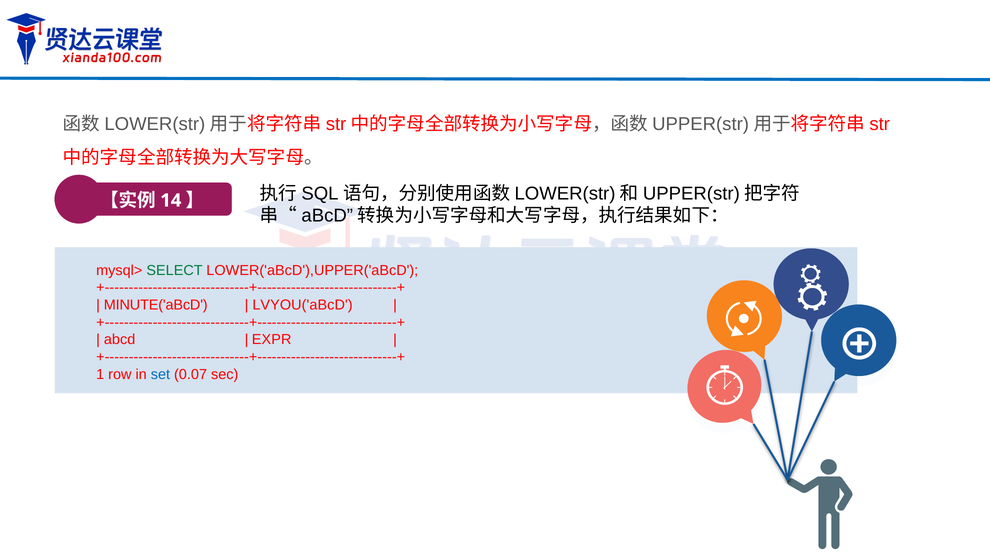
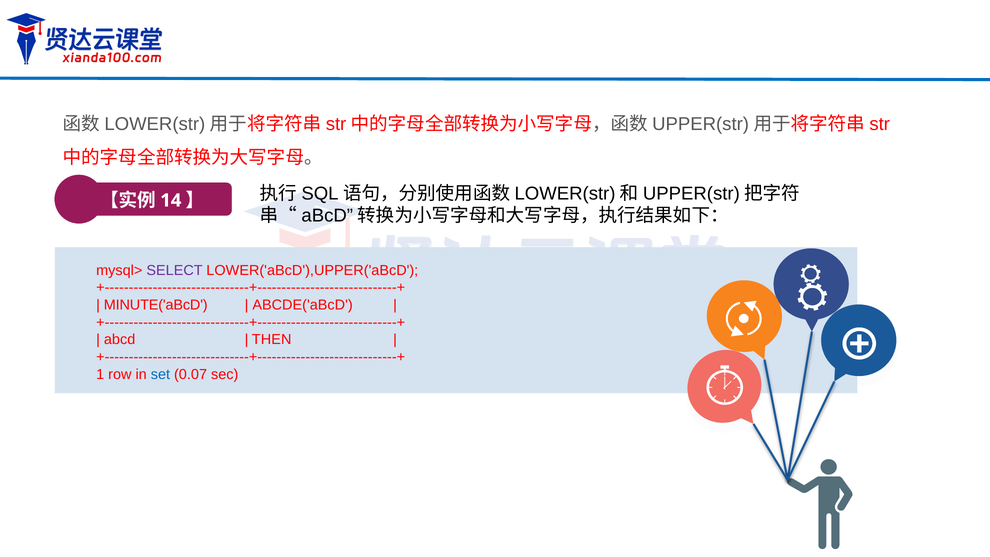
SELECT colour: green -> purple
LVYOU('aBcD: LVYOU('aBcD -> ABCDE('aBcD
EXPR: EXPR -> THEN
